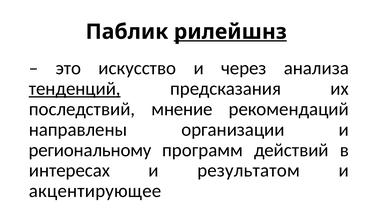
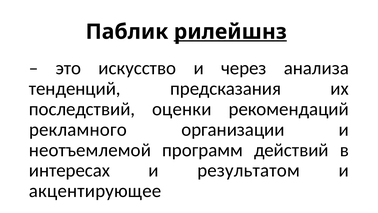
тенденций underline: present -> none
мнение: мнение -> оценки
направлены: направлены -> рекламного
региональному: региональному -> неотъемлемой
